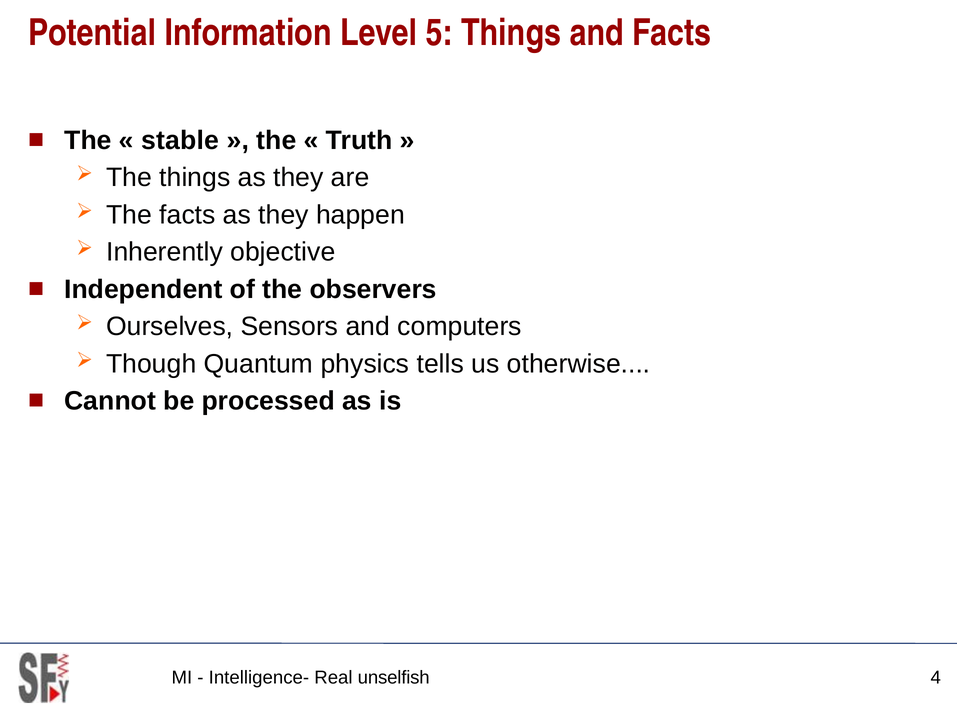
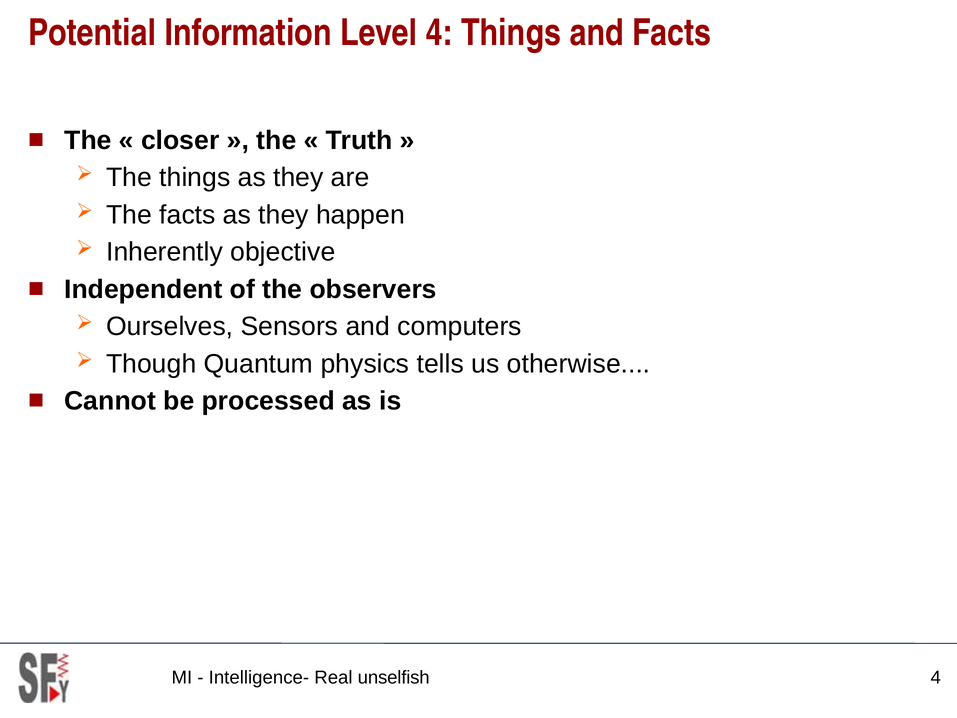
Level 5: 5 -> 4
stable: stable -> closer
